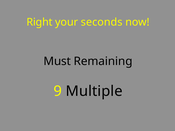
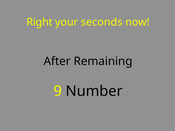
Must: Must -> After
Multiple: Multiple -> Number
